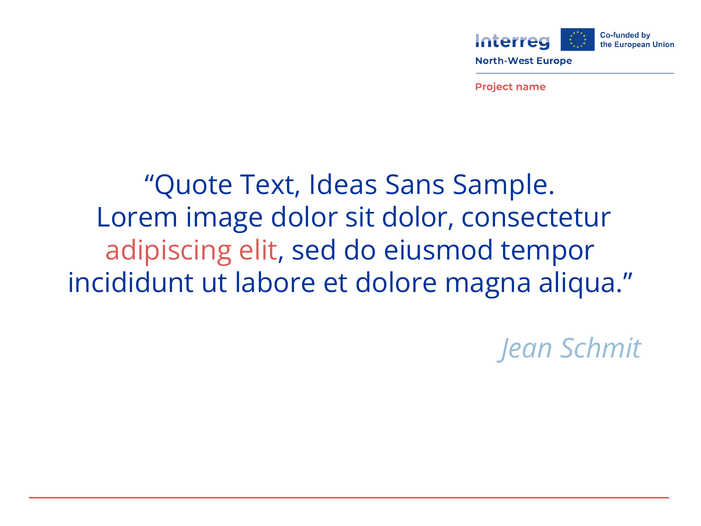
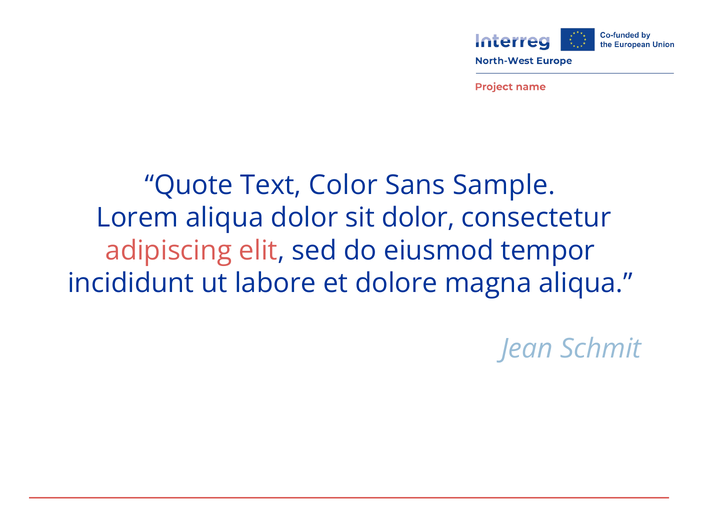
Ideas: Ideas -> Color
Lorem image: image -> aliqua
